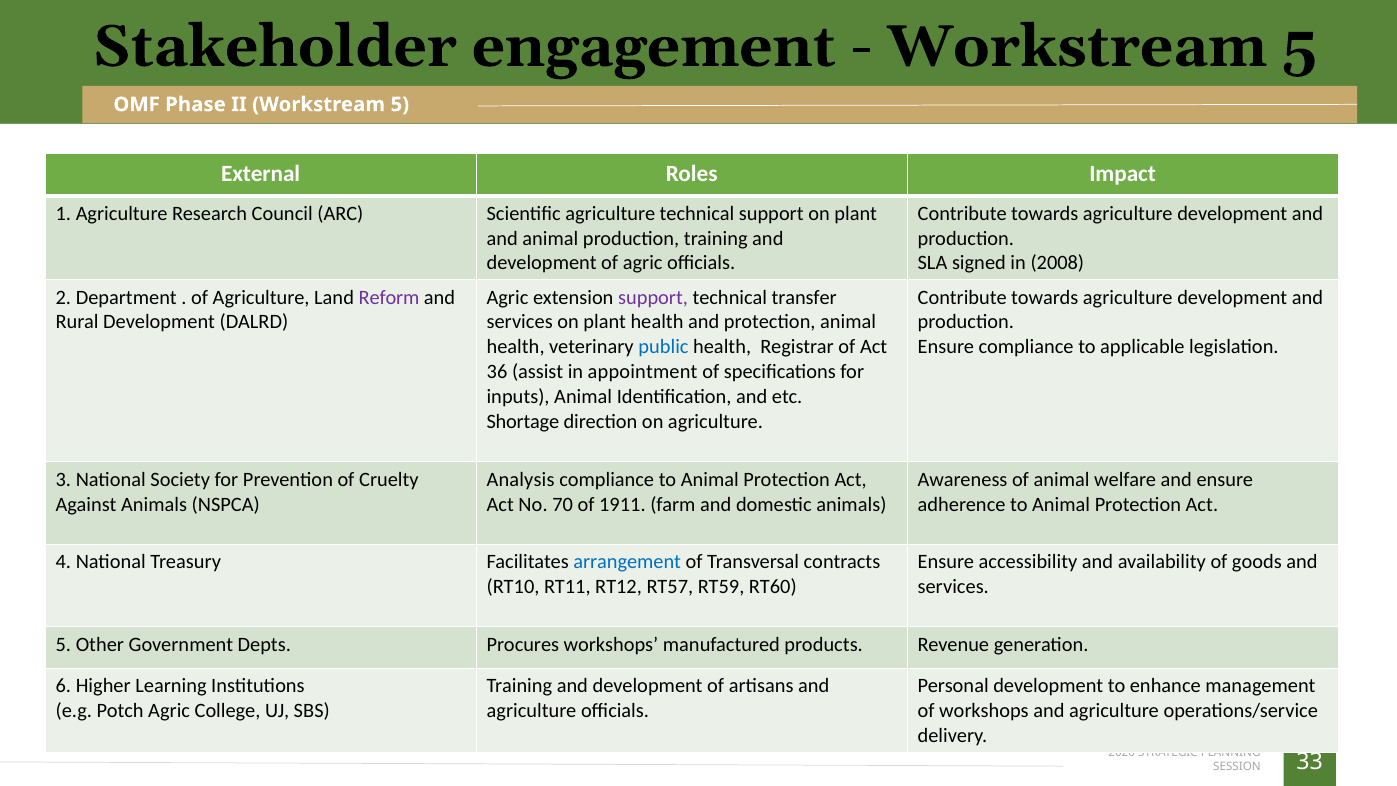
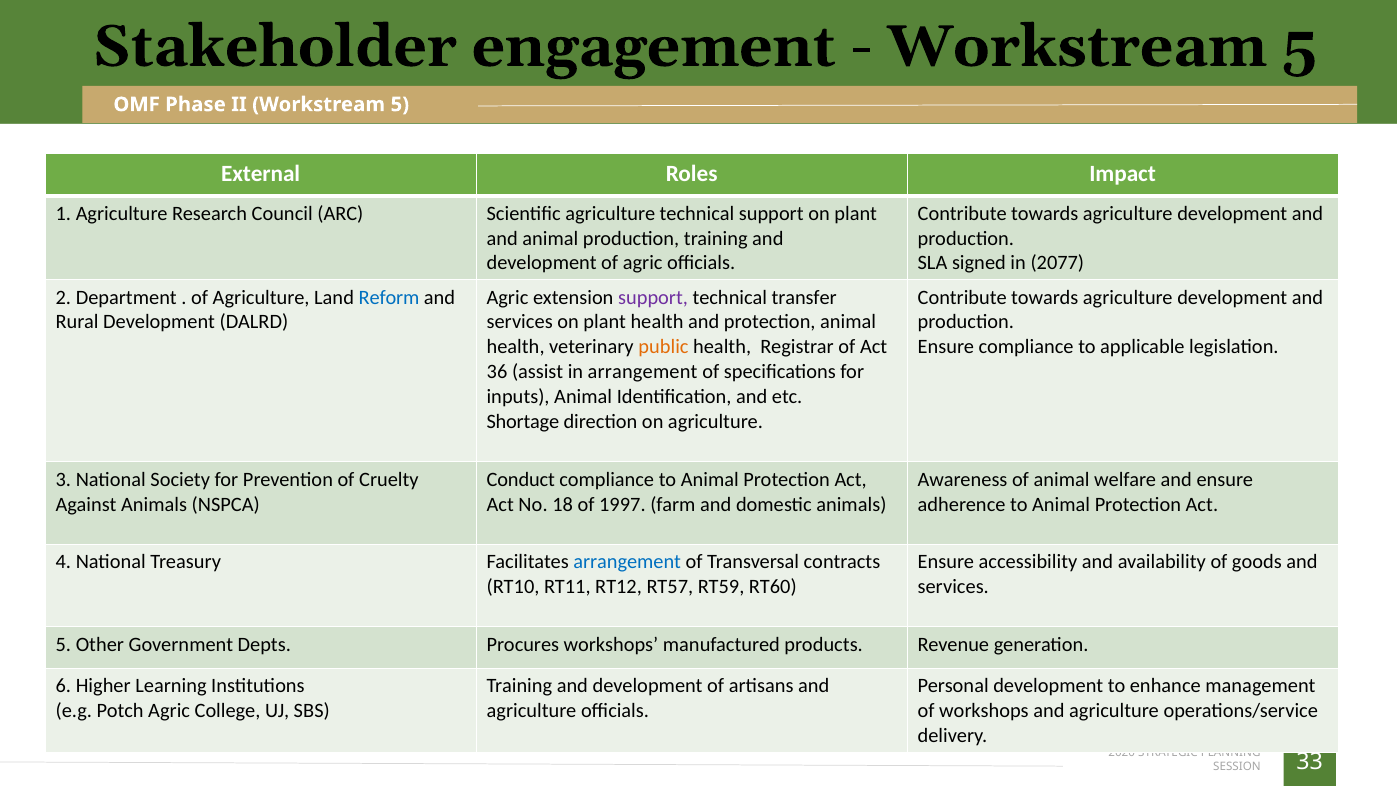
2008: 2008 -> 2077
Reform colour: purple -> blue
public colour: blue -> orange
in appointment: appointment -> arrangement
Analysis: Analysis -> Conduct
70: 70 -> 18
1911: 1911 -> 1997
